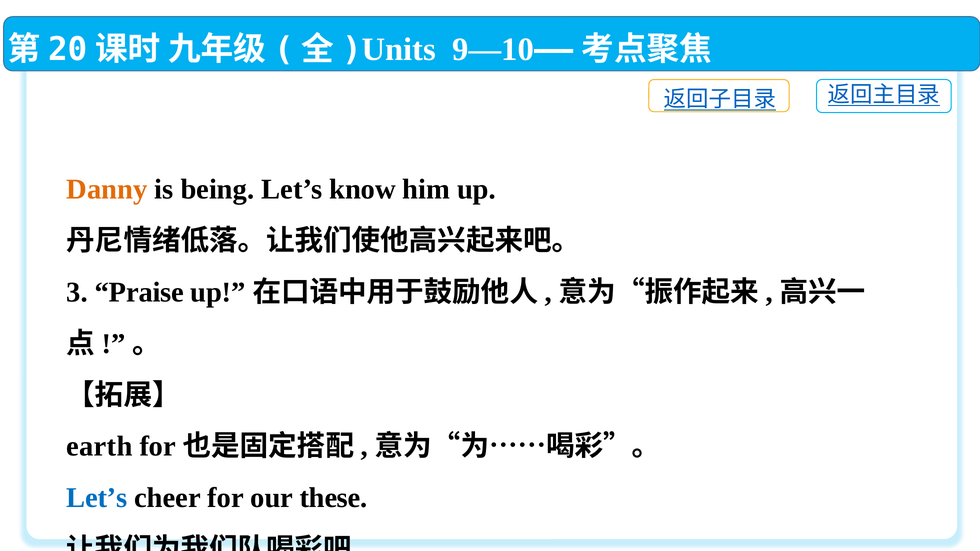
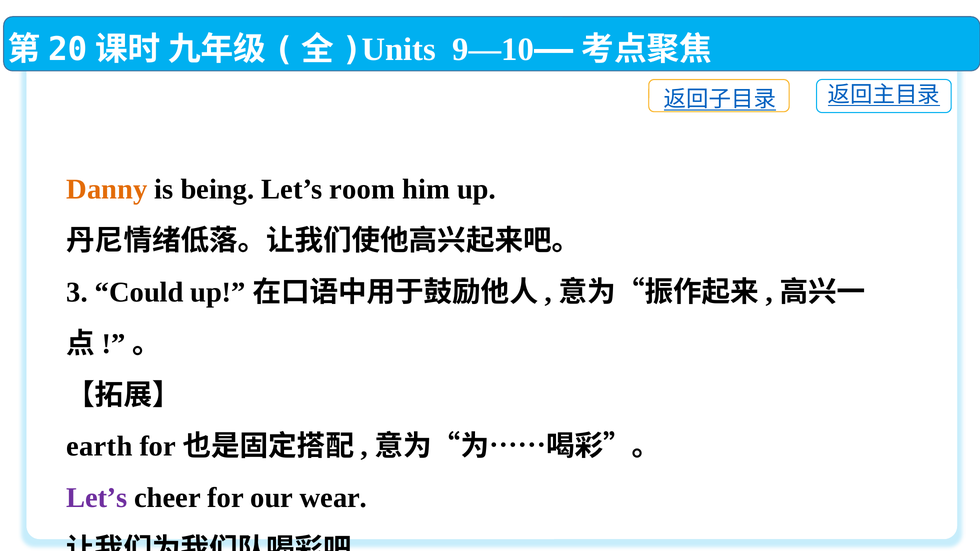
know: know -> room
Praise: Praise -> Could
Let’s at (97, 498) colour: blue -> purple
these: these -> wear
